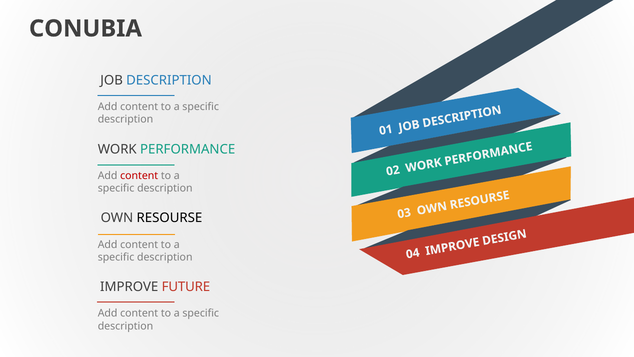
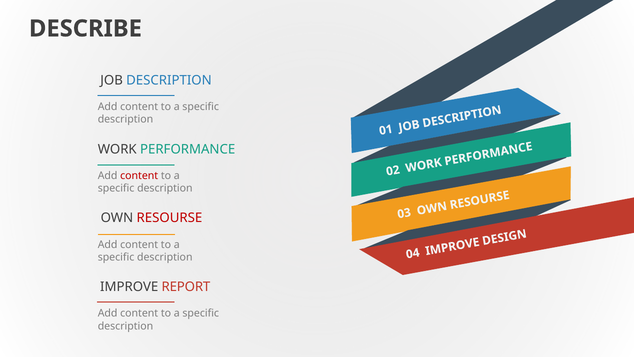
CONUBIA: CONUBIA -> DESCRIBE
RESOURSE colour: black -> red
FUTURE: FUTURE -> REPORT
